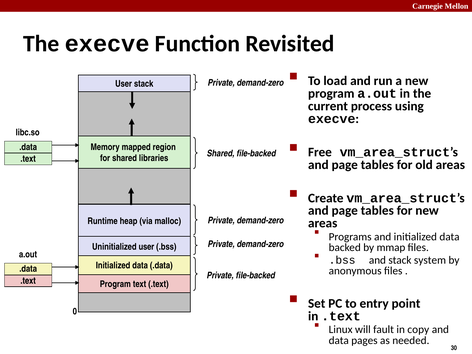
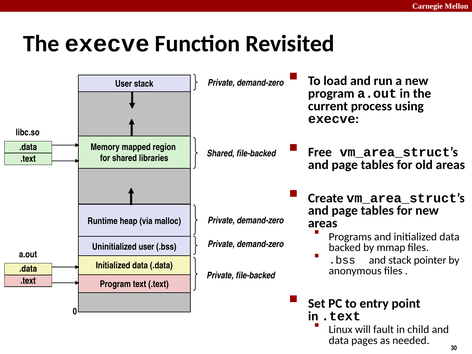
system: system -> pointer
copy: copy -> child
